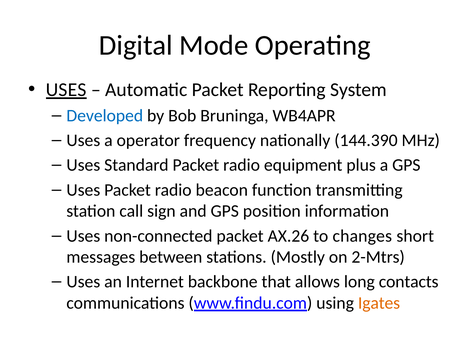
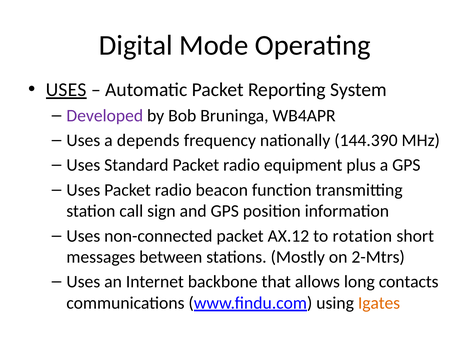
Developed colour: blue -> purple
operator: operator -> depends
AX.26: AX.26 -> AX.12
changes: changes -> rotation
